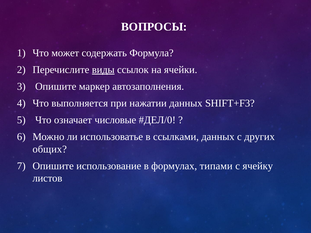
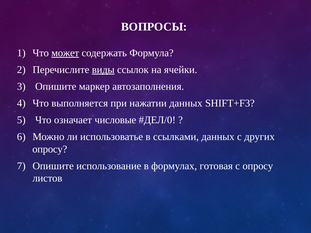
может underline: none -> present
общих at (50, 149): общих -> опросу
типами: типами -> готовая
с ячейку: ячейку -> опросу
